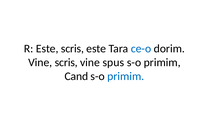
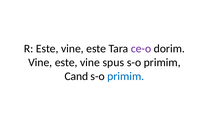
R Este scris: scris -> vine
ce-o colour: blue -> purple
scris at (66, 63): scris -> este
